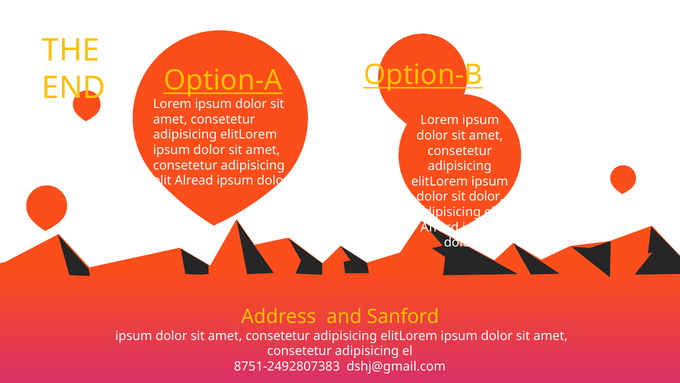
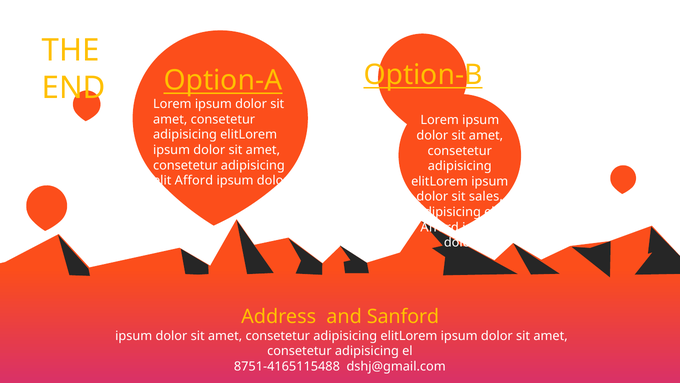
Alread at (194, 180): Alread -> Afford
sit dolor: dolor -> sales
8751-2492807383: 8751-2492807383 -> 8751-4165115488
